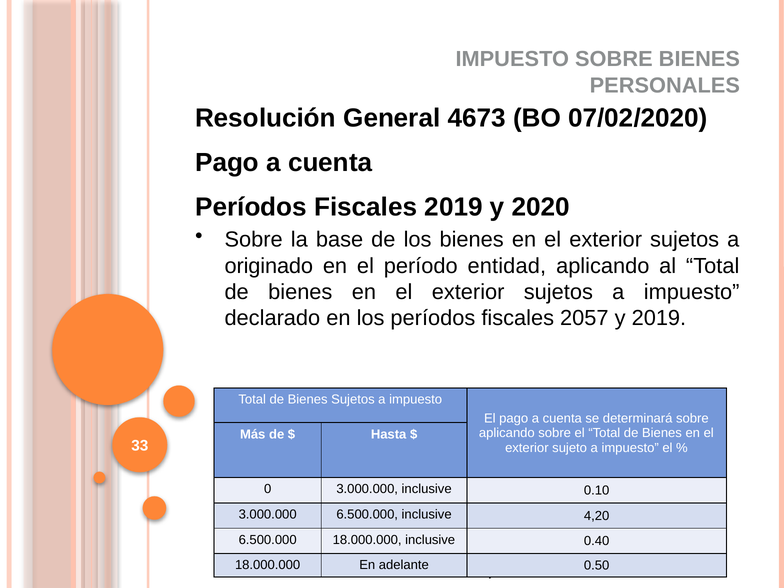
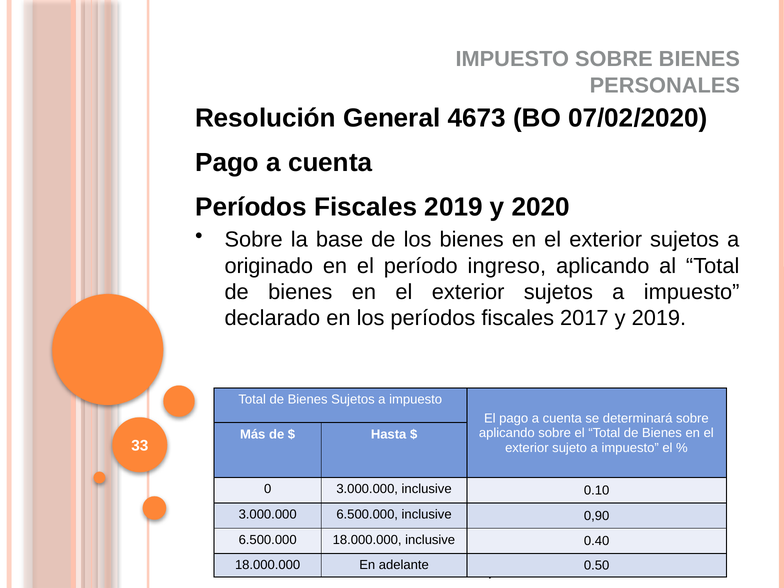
entidad: entidad -> ingreso
2057: 2057 -> 2017
4,20: 4,20 -> 0,90
